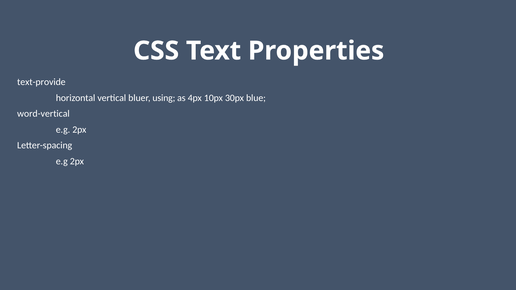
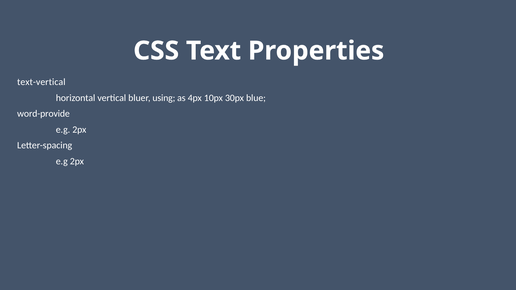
text-provide: text-provide -> text-vertical
word-vertical: word-vertical -> word-provide
